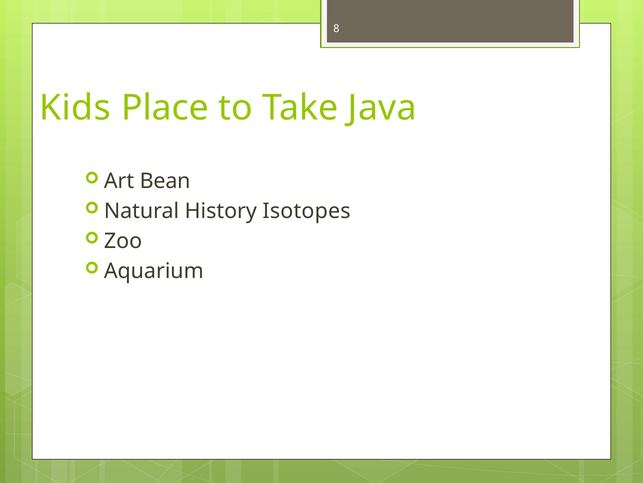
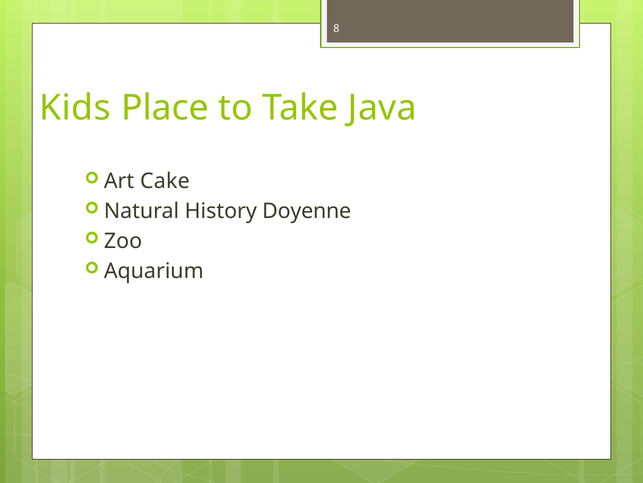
Bean: Bean -> Cake
Isotopes: Isotopes -> Doyenne
